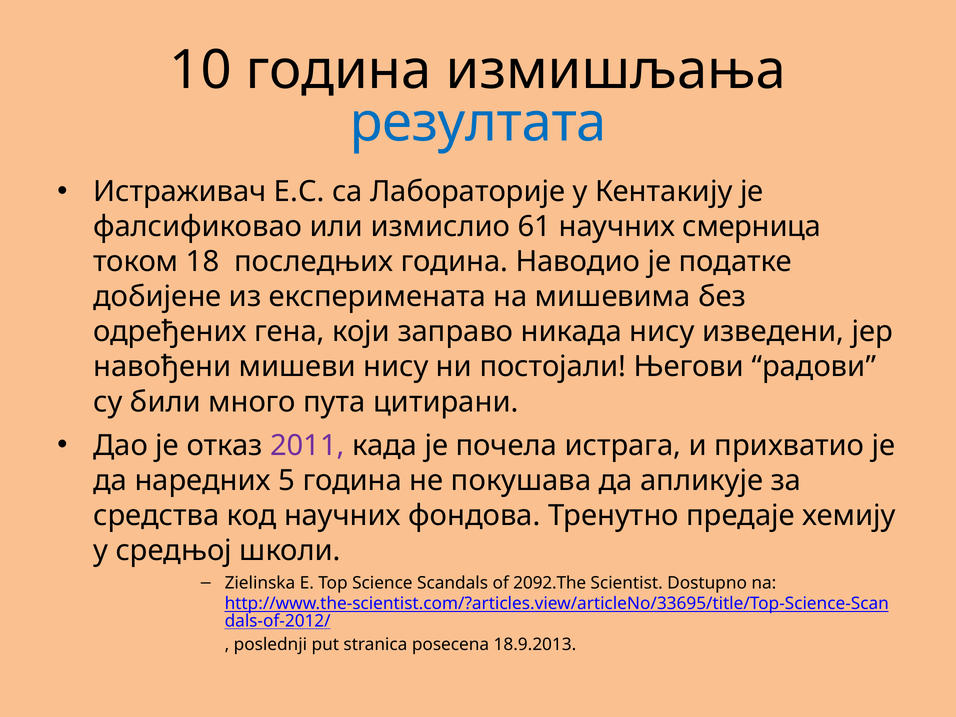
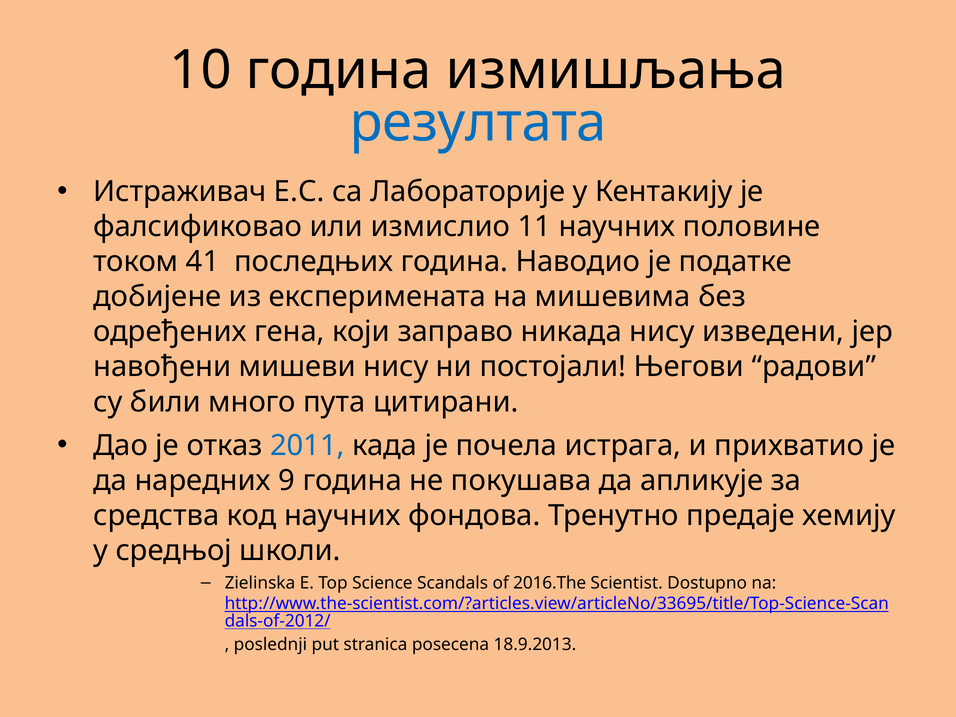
61: 61 -> 11
смерница: смерница -> половине
18: 18 -> 41
2011 colour: purple -> blue
5: 5 -> 9
2092.The: 2092.The -> 2016.The
